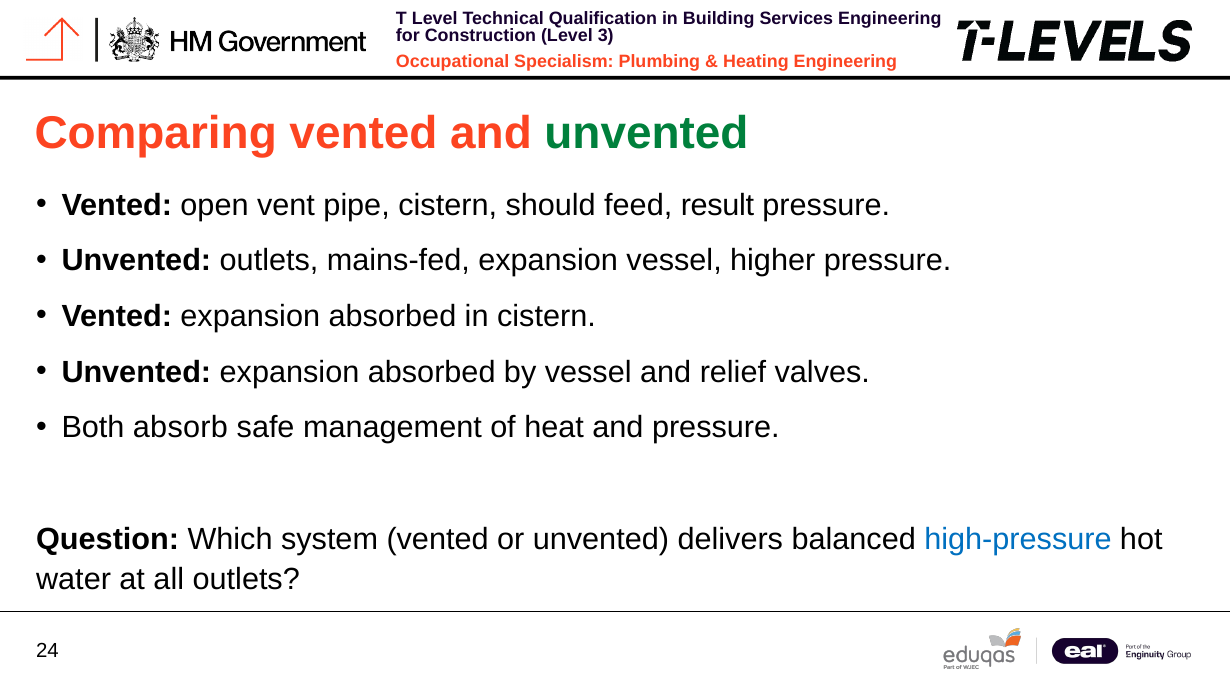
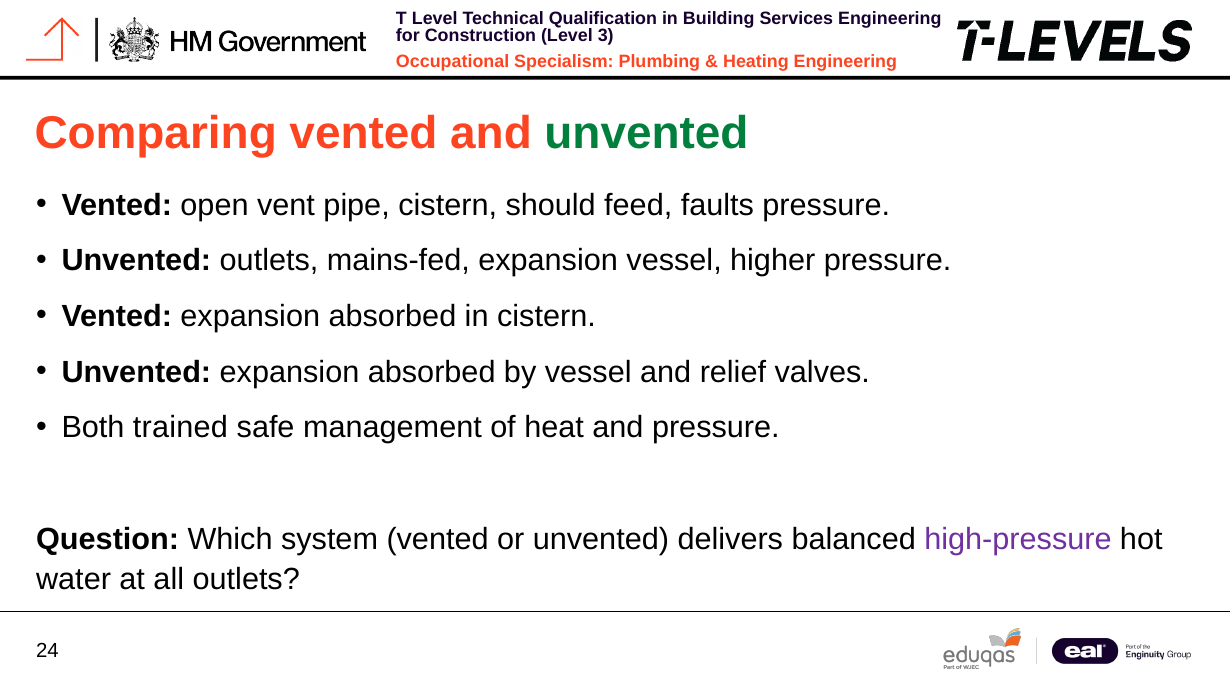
result: result -> faults
absorb: absorb -> trained
high-pressure colour: blue -> purple
